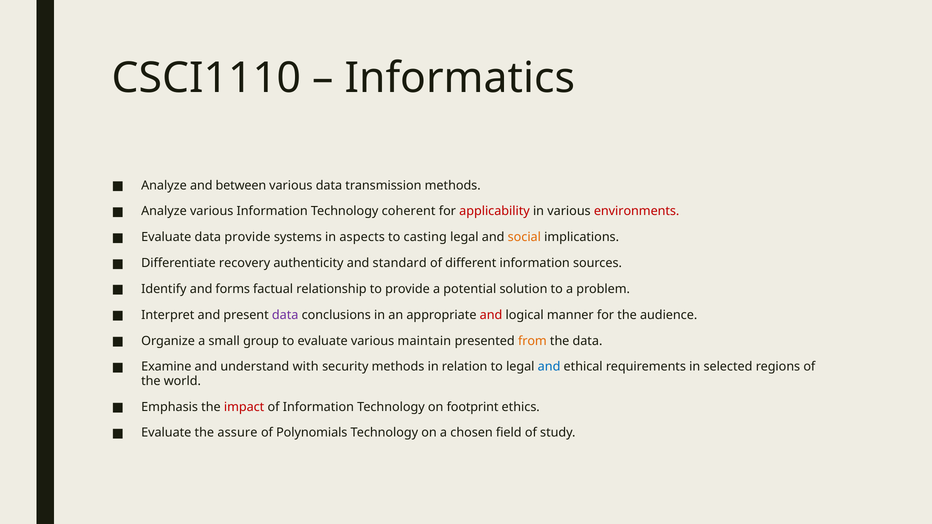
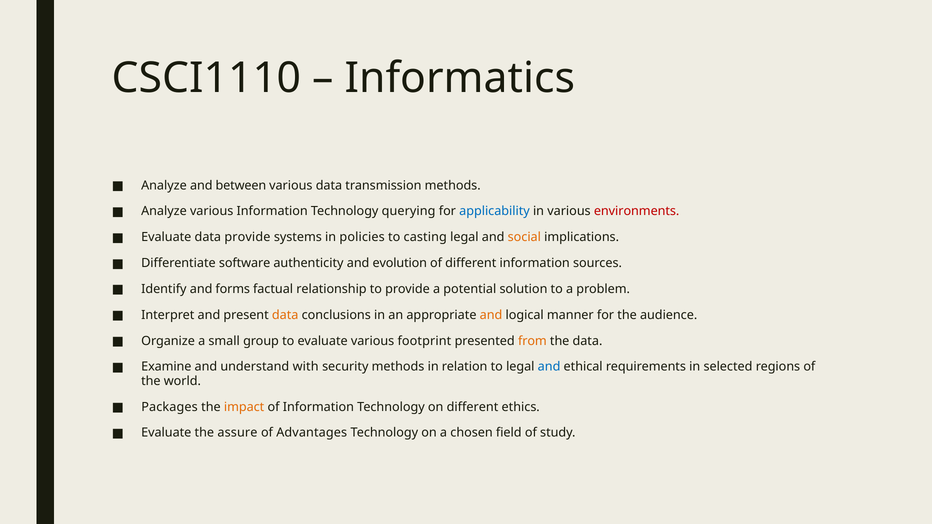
coherent: coherent -> querying
applicability colour: red -> blue
aspects: aspects -> policies
recovery: recovery -> software
standard: standard -> evolution
data at (285, 315) colour: purple -> orange
and at (491, 315) colour: red -> orange
maintain: maintain -> footprint
Emphasis: Emphasis -> Packages
impact colour: red -> orange
on footprint: footprint -> different
Polynomials: Polynomials -> Advantages
